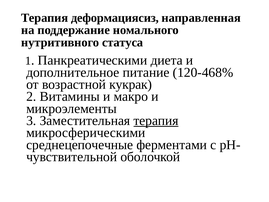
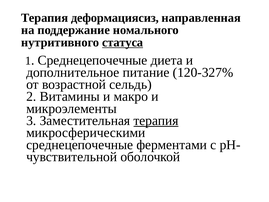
статуса underline: none -> present
Панкреатическими at (93, 60): Панкреатическими -> Среднецепочечные
120-468%: 120-468% -> 120-327%
кукрак: кукрак -> сельдь
